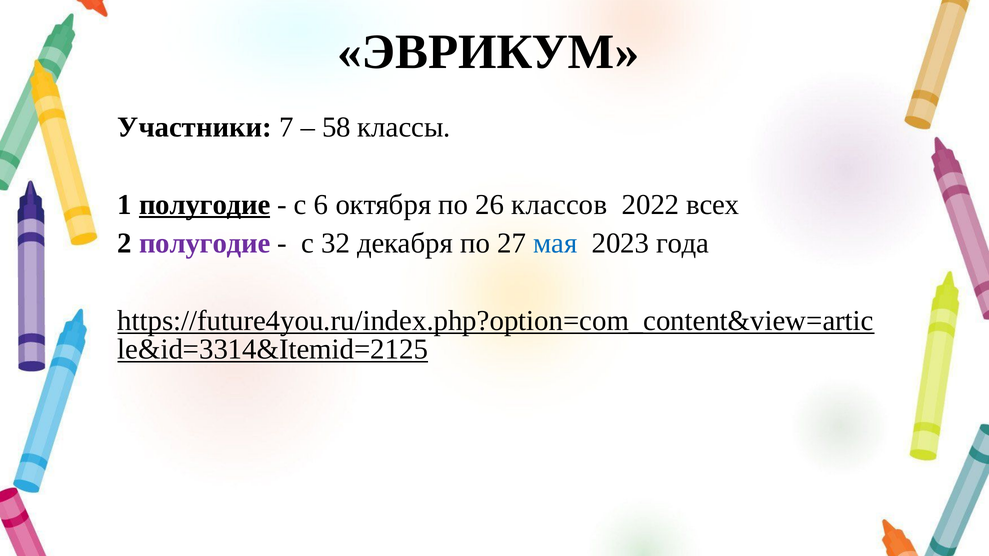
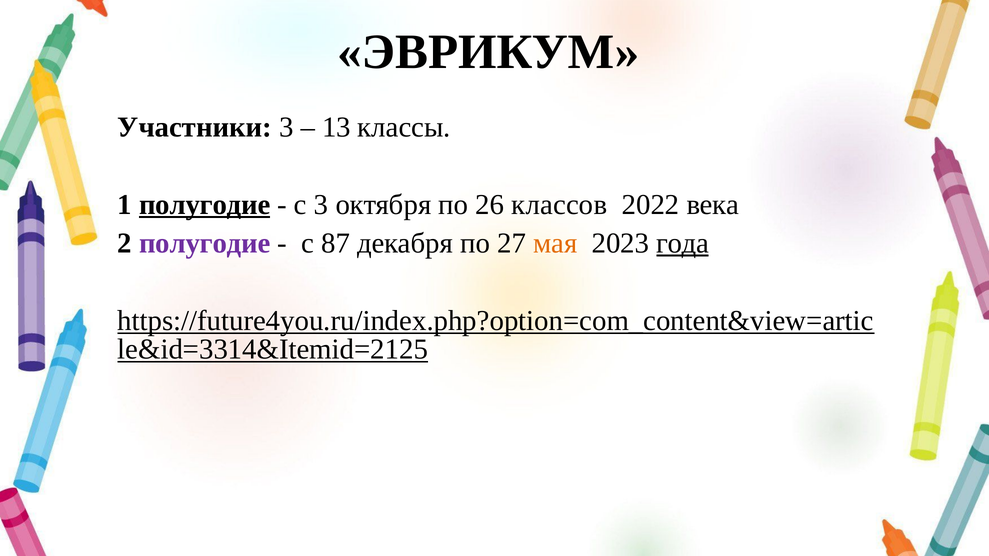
Участники 7: 7 -> 3
58: 58 -> 13
с 6: 6 -> 3
всех: всех -> века
32: 32 -> 87
мая colour: blue -> orange
года underline: none -> present
